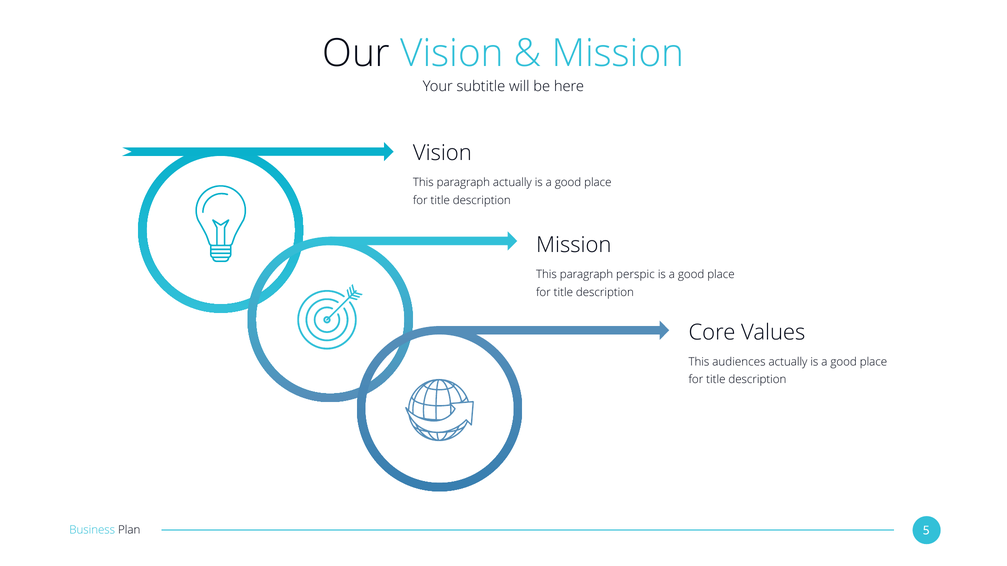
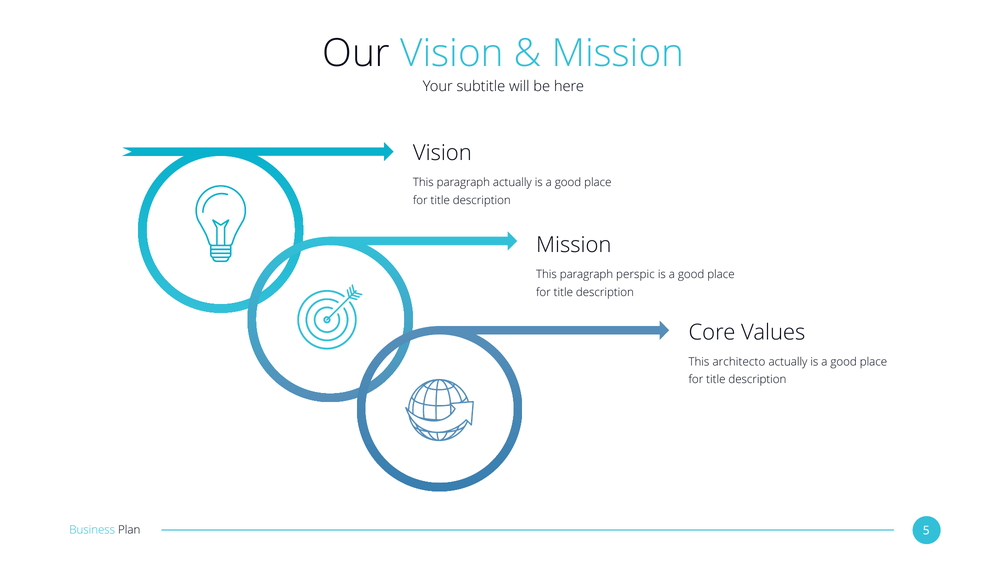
audiences: audiences -> architecto
